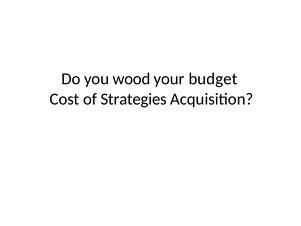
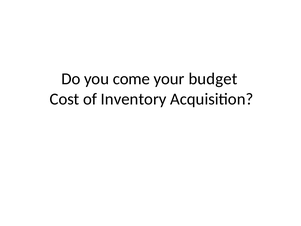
wood: wood -> come
Strategies: Strategies -> Inventory
